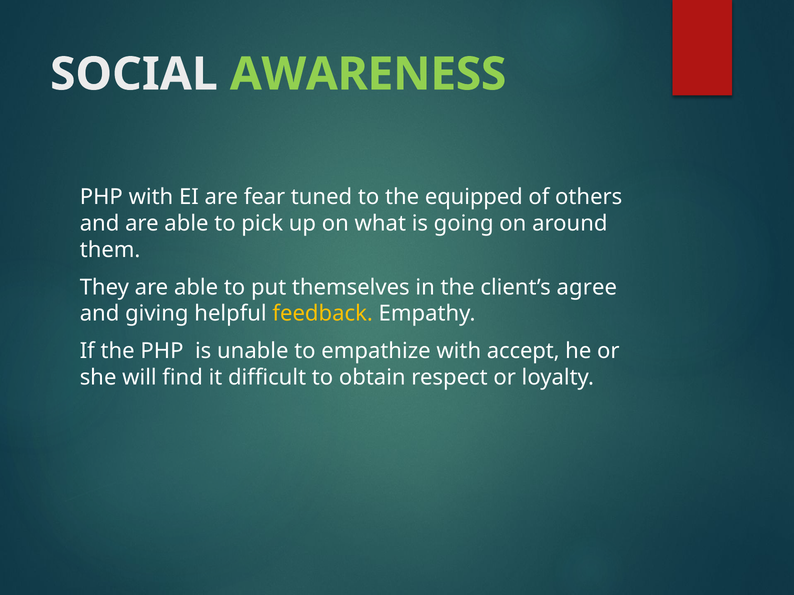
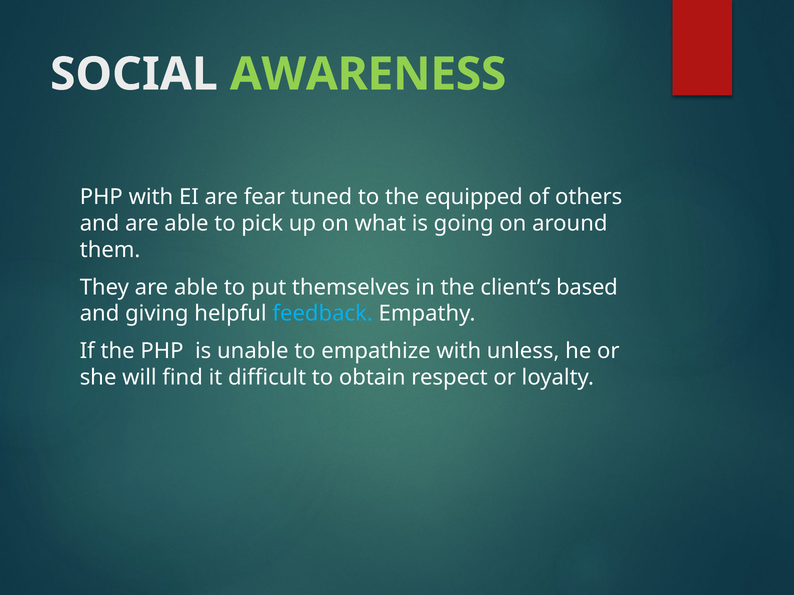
agree: agree -> based
feedback colour: yellow -> light blue
accept: accept -> unless
